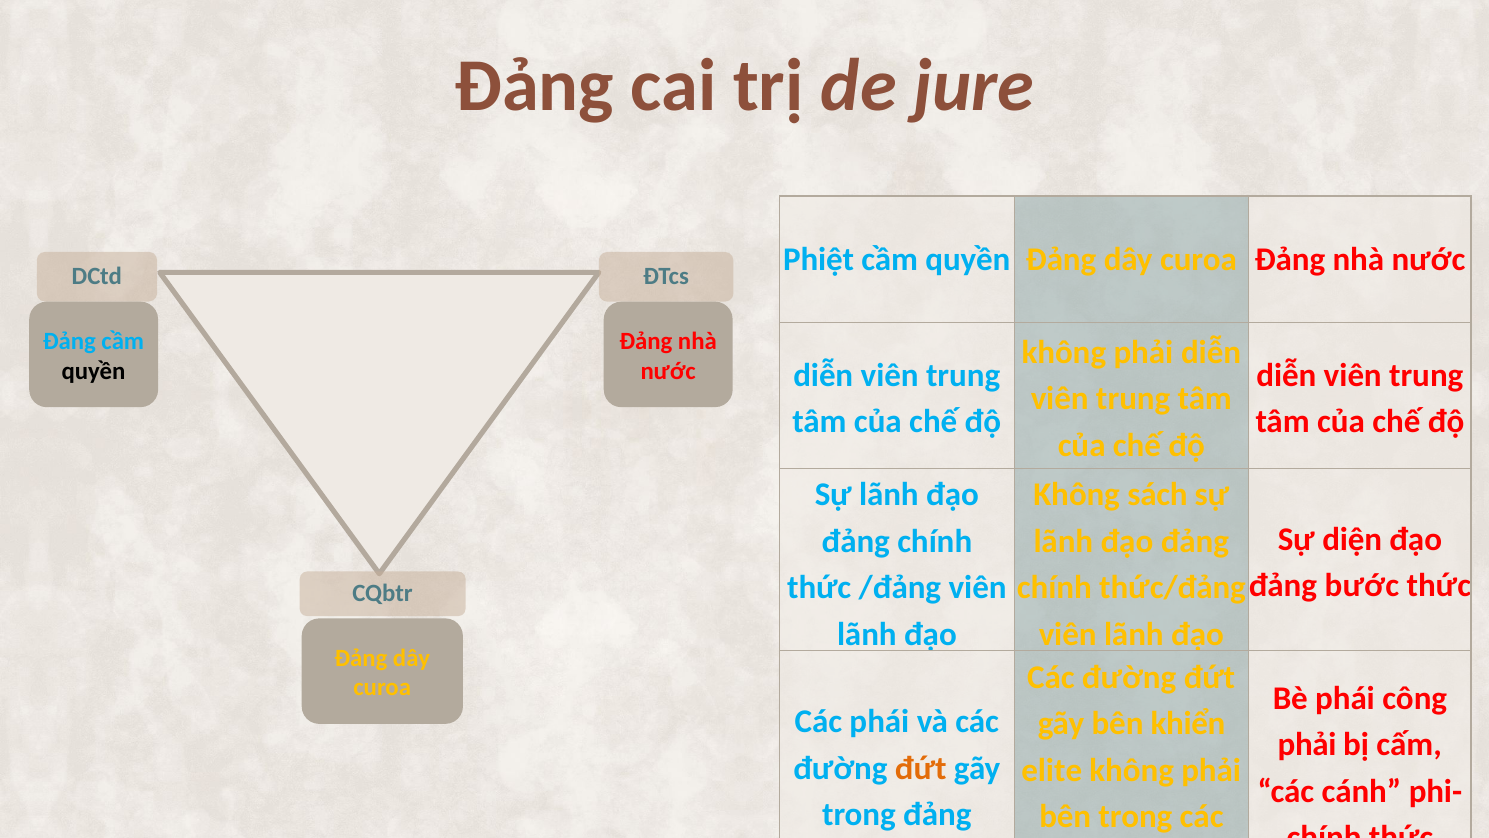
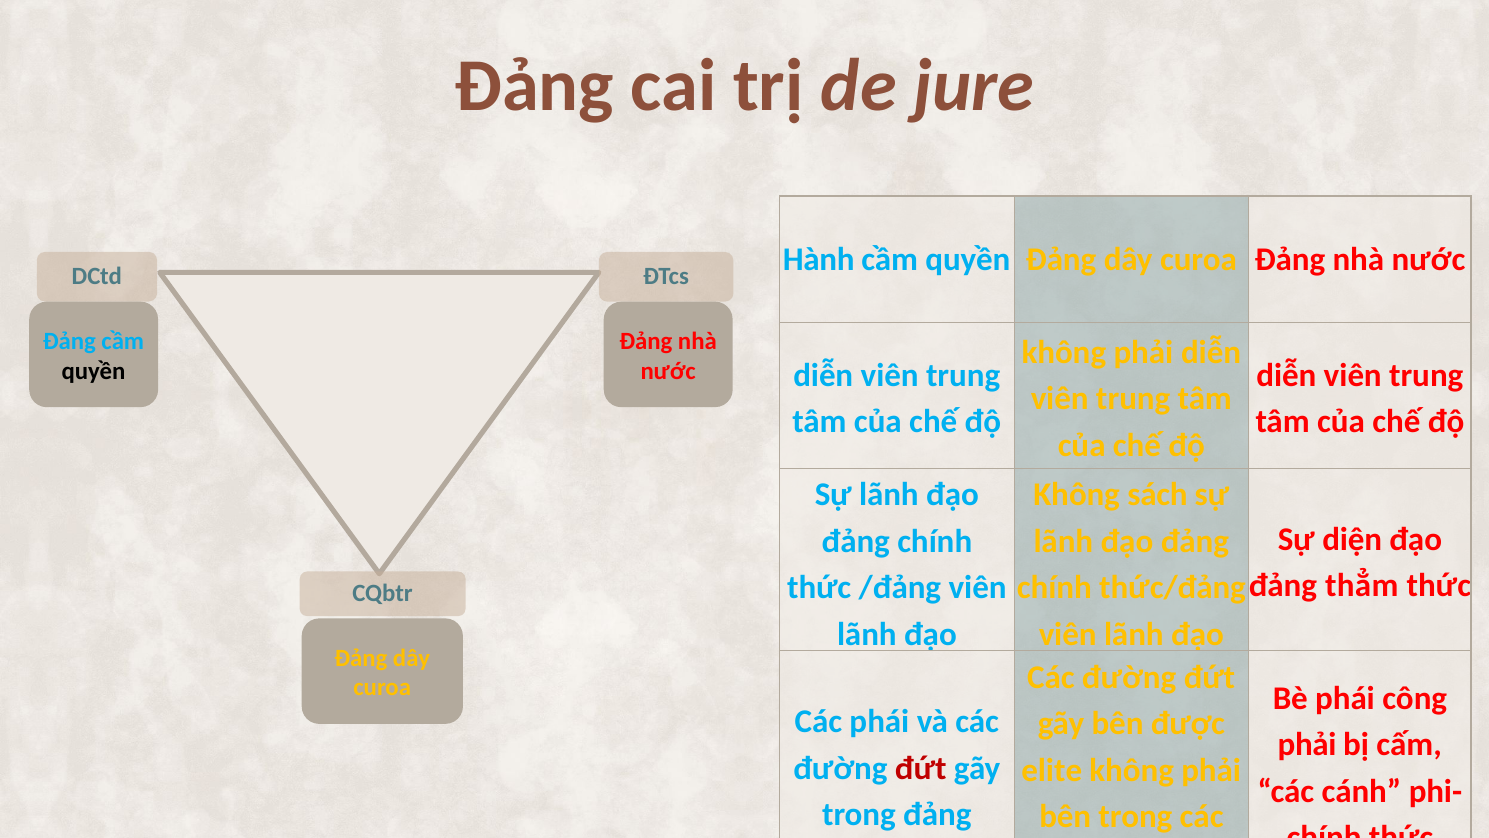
Phiệt: Phiệt -> Hành
bước: bước -> thẳm
khiển: khiển -> được
đứt at (921, 768) colour: orange -> red
